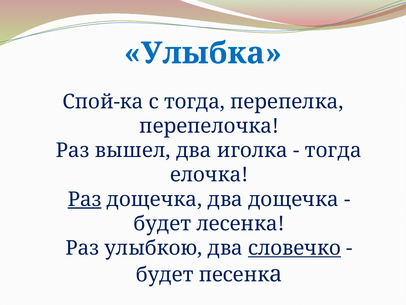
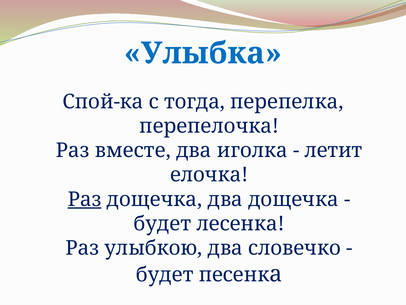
вышел: вышел -> вместе
тогда at (333, 150): тогда -> летит
словечко underline: present -> none
